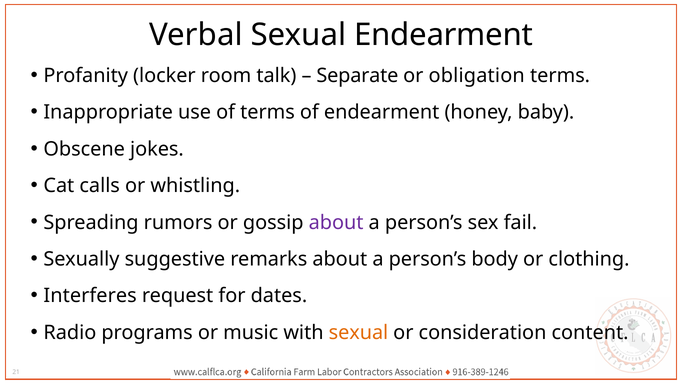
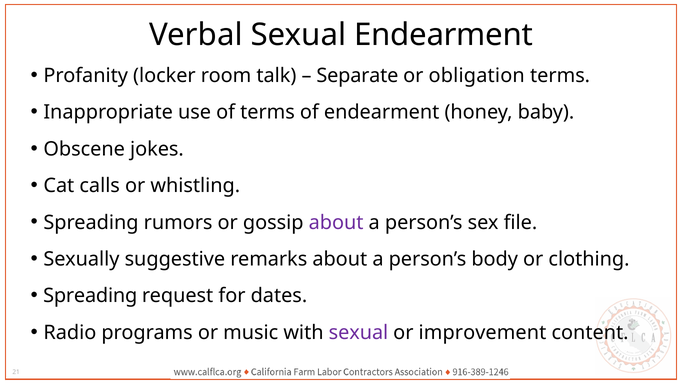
fail: fail -> file
Interferes at (90, 296): Interferes -> Spreading
sexual at (358, 332) colour: orange -> purple
consideration: consideration -> improvement
